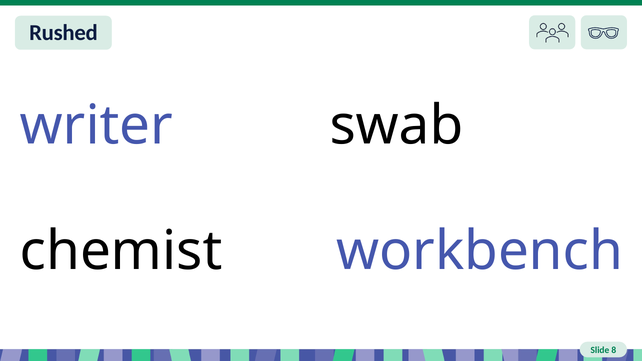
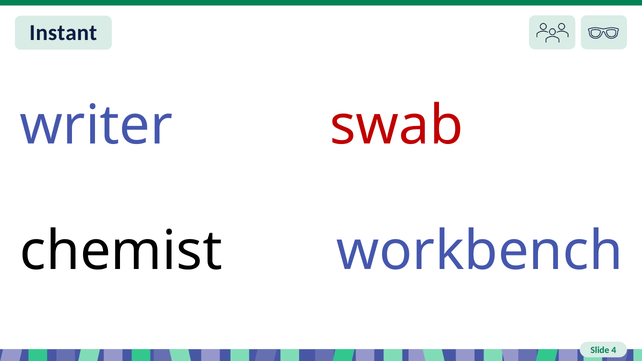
Rushed: Rushed -> Instant
swab colour: black -> red
8: 8 -> 4
